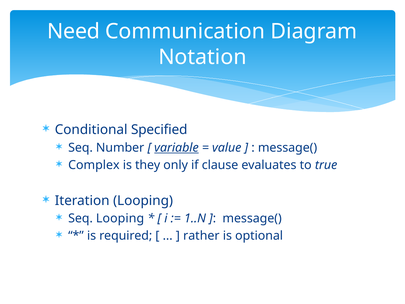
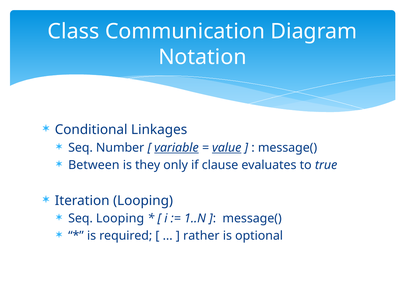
Need: Need -> Class
Specified: Specified -> Linkages
value underline: none -> present
Complex: Complex -> Between
